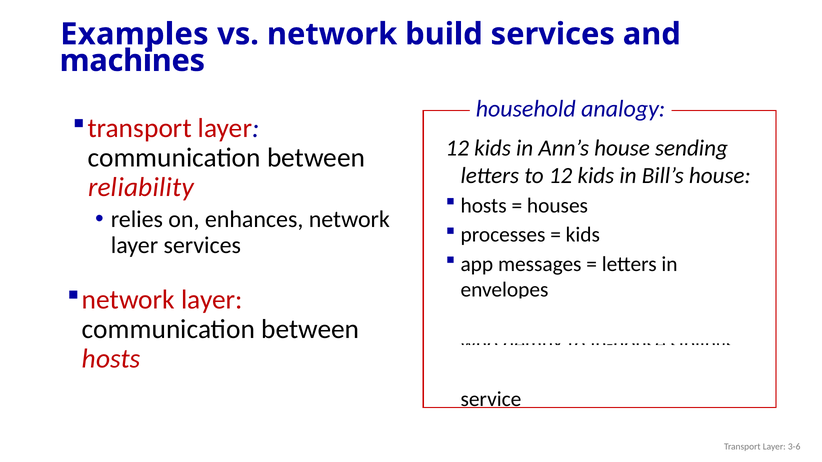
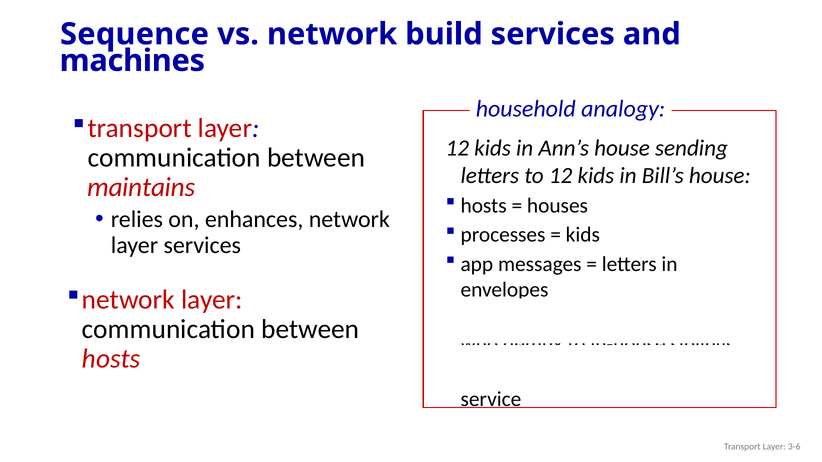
Examples: Examples -> Sequence
reliability: reliability -> maintains
